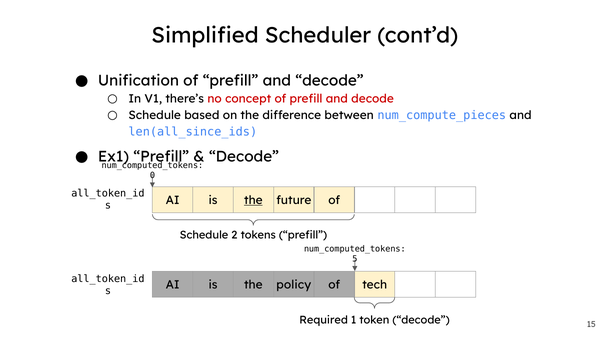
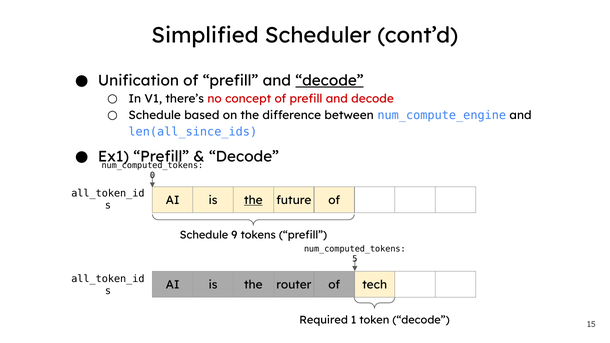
decode at (329, 81) underline: none -> present
num_compute_pieces: num_compute_pieces -> num_compute_engine
2: 2 -> 9
policy: policy -> router
